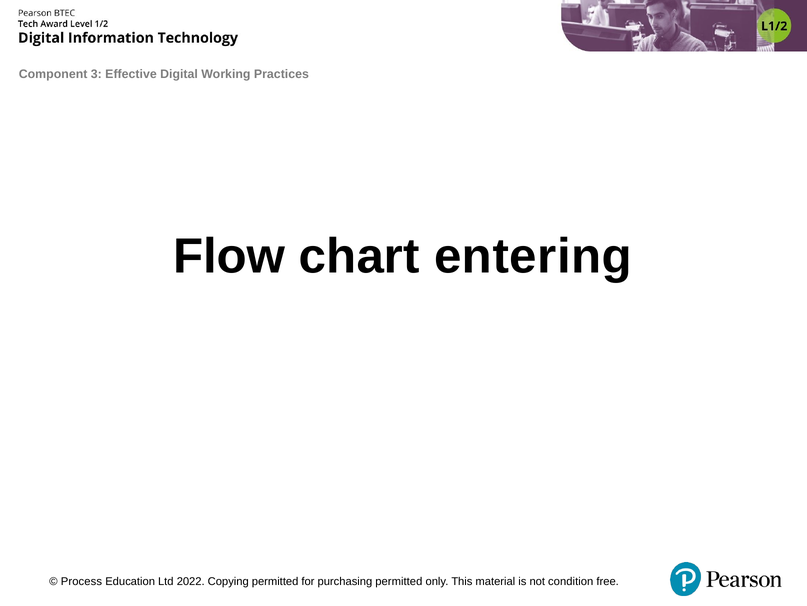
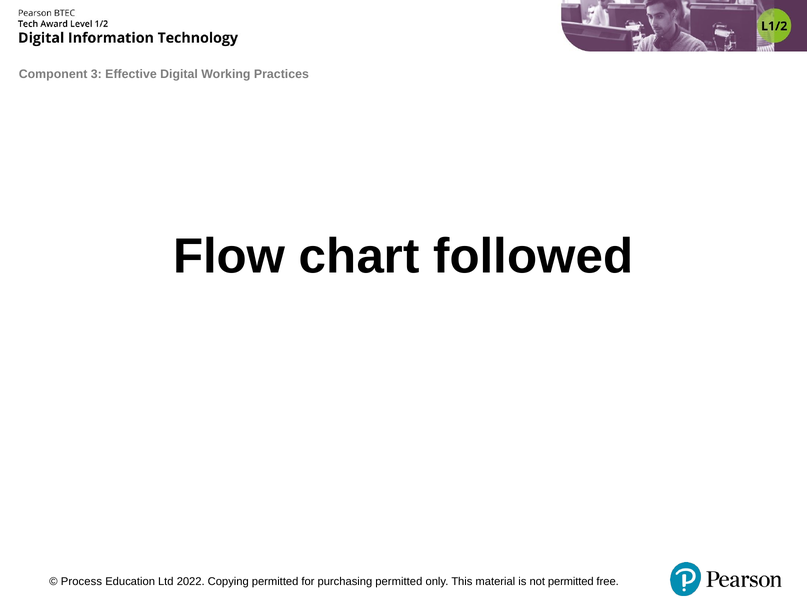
entering: entering -> followed
not condition: condition -> permitted
